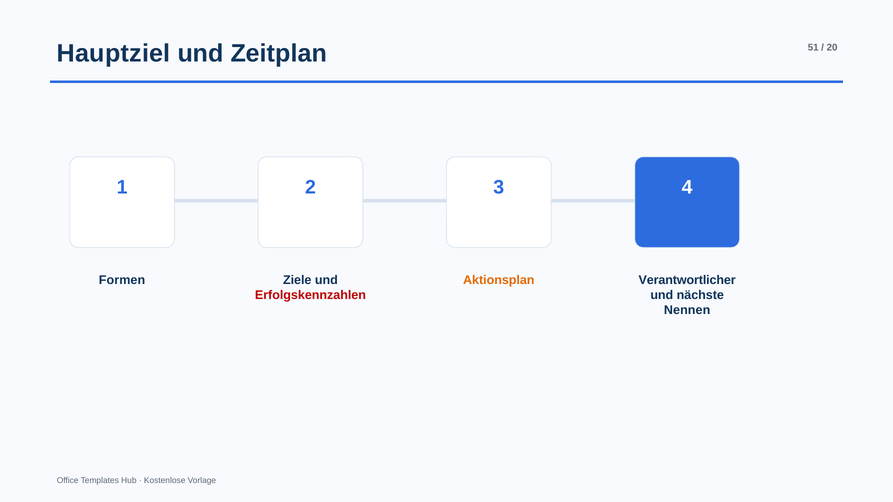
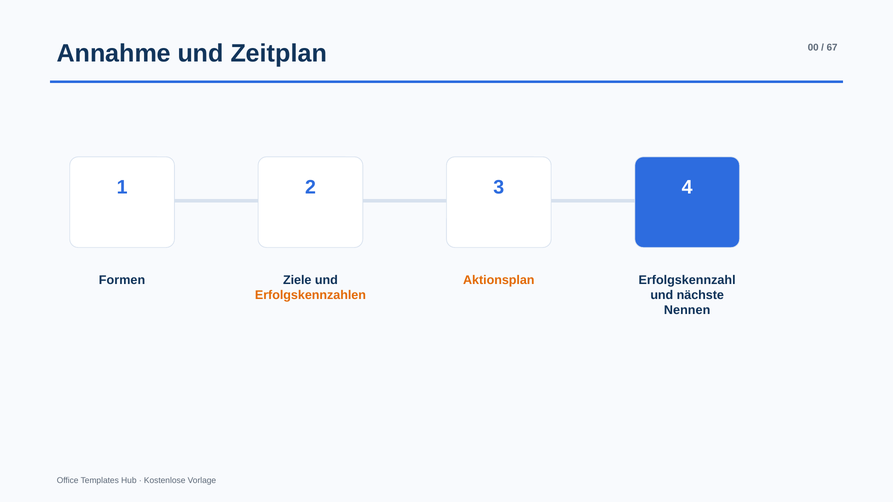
Hauptziel: Hauptziel -> Annahme
51: 51 -> 00
20: 20 -> 67
Verantwortlicher: Verantwortlicher -> Erfolgskennzahl
Erfolgskennzahlen colour: red -> orange
